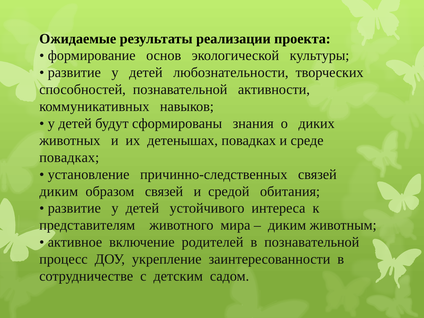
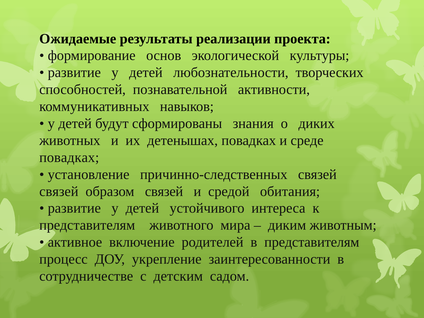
диким at (59, 191): диким -> связей
в познавательной: познавательной -> представителям
